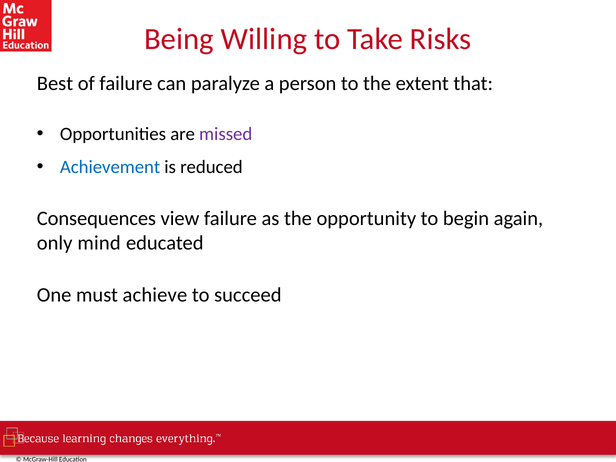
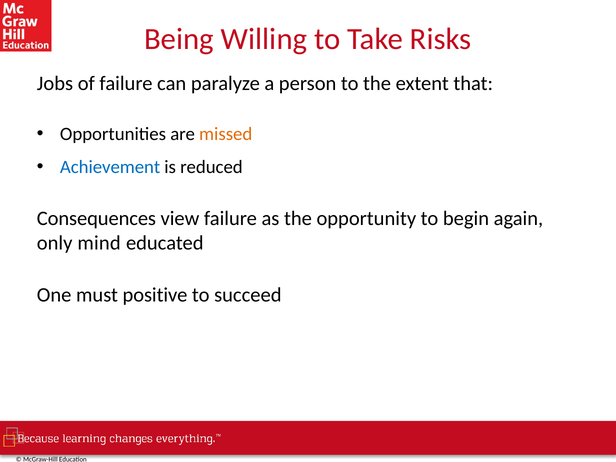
Best: Best -> Jobs
missed colour: purple -> orange
achieve: achieve -> positive
